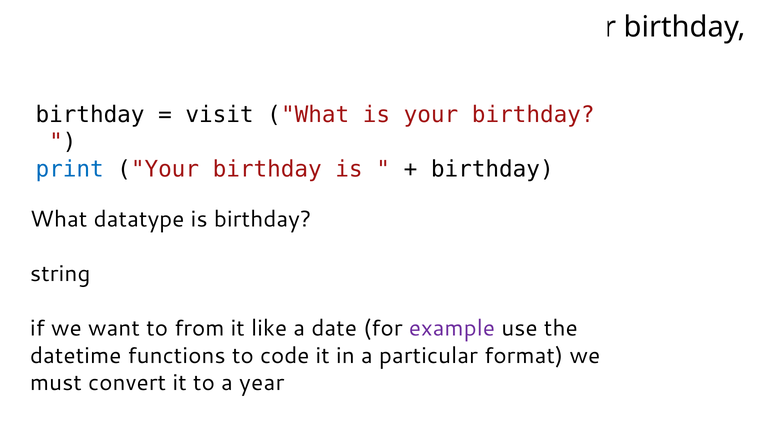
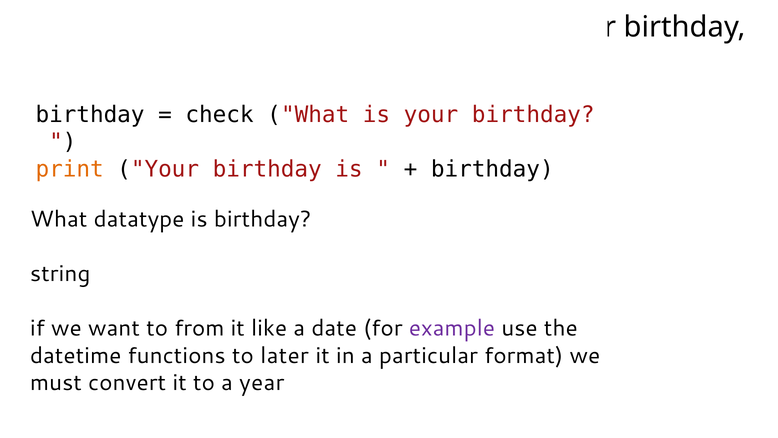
visit: visit -> check
print colour: blue -> orange
code: code -> later
